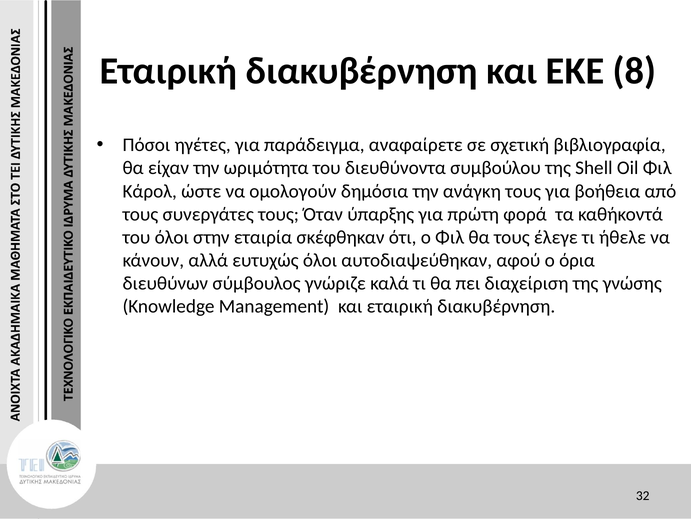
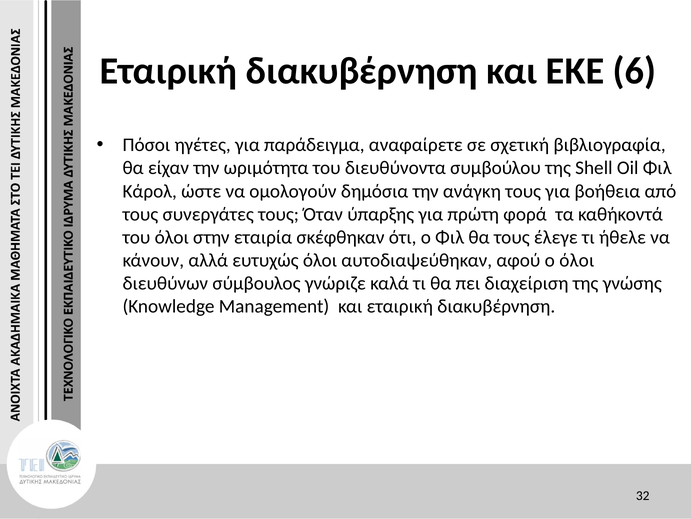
8: 8 -> 6
ο όρια: όρια -> όλοι
